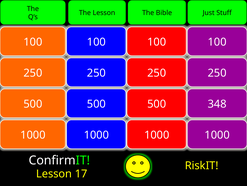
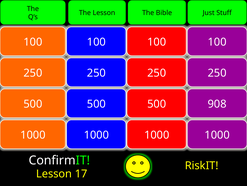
348: 348 -> 908
